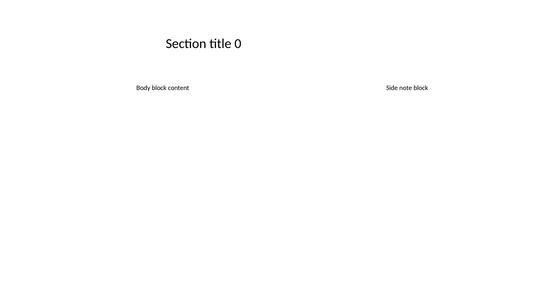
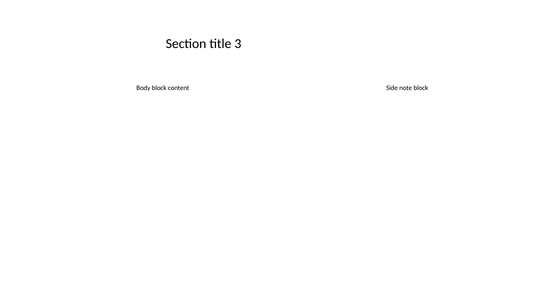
0: 0 -> 3
